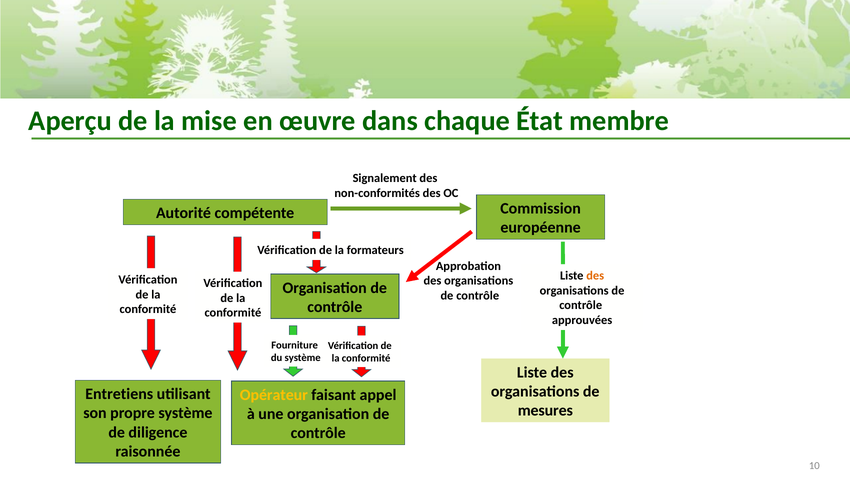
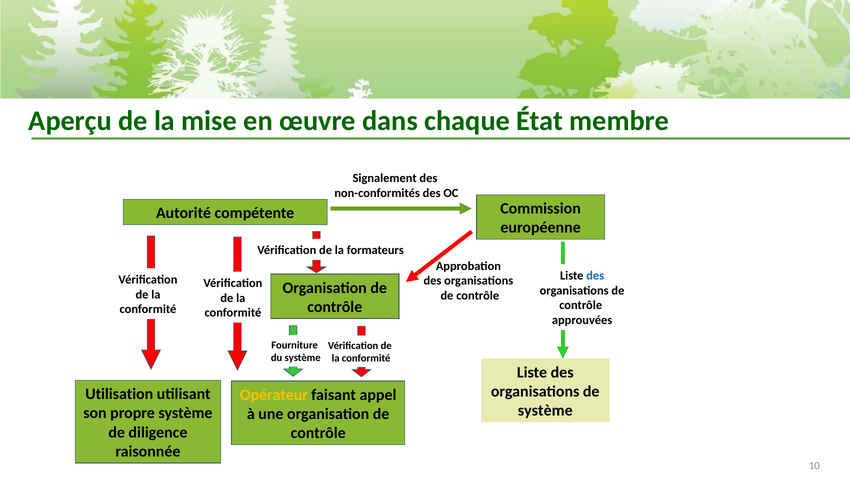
des at (595, 276) colour: orange -> blue
Entretiens: Entretiens -> Utilisation
mesures at (545, 411): mesures -> système
